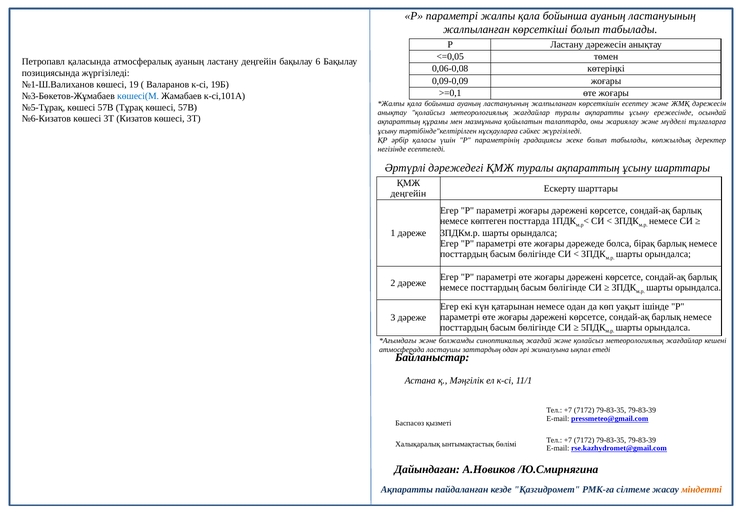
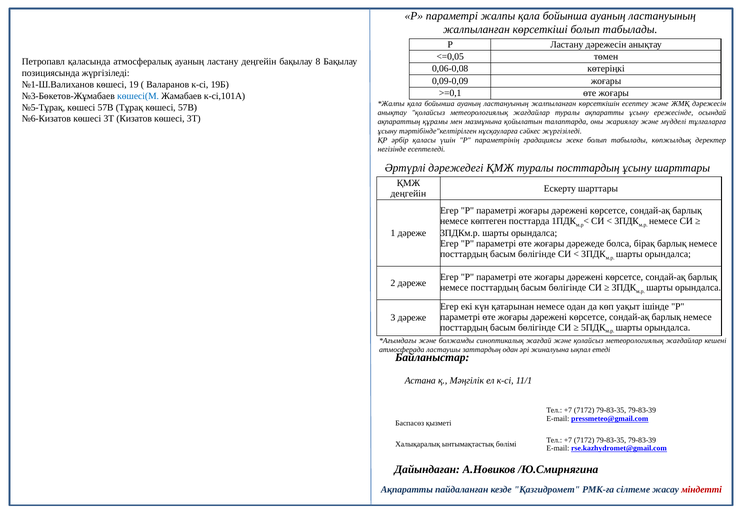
6: 6 -> 8
туралы ақпараттың: ақпараттың -> посттардың
міндетті colour: orange -> red
